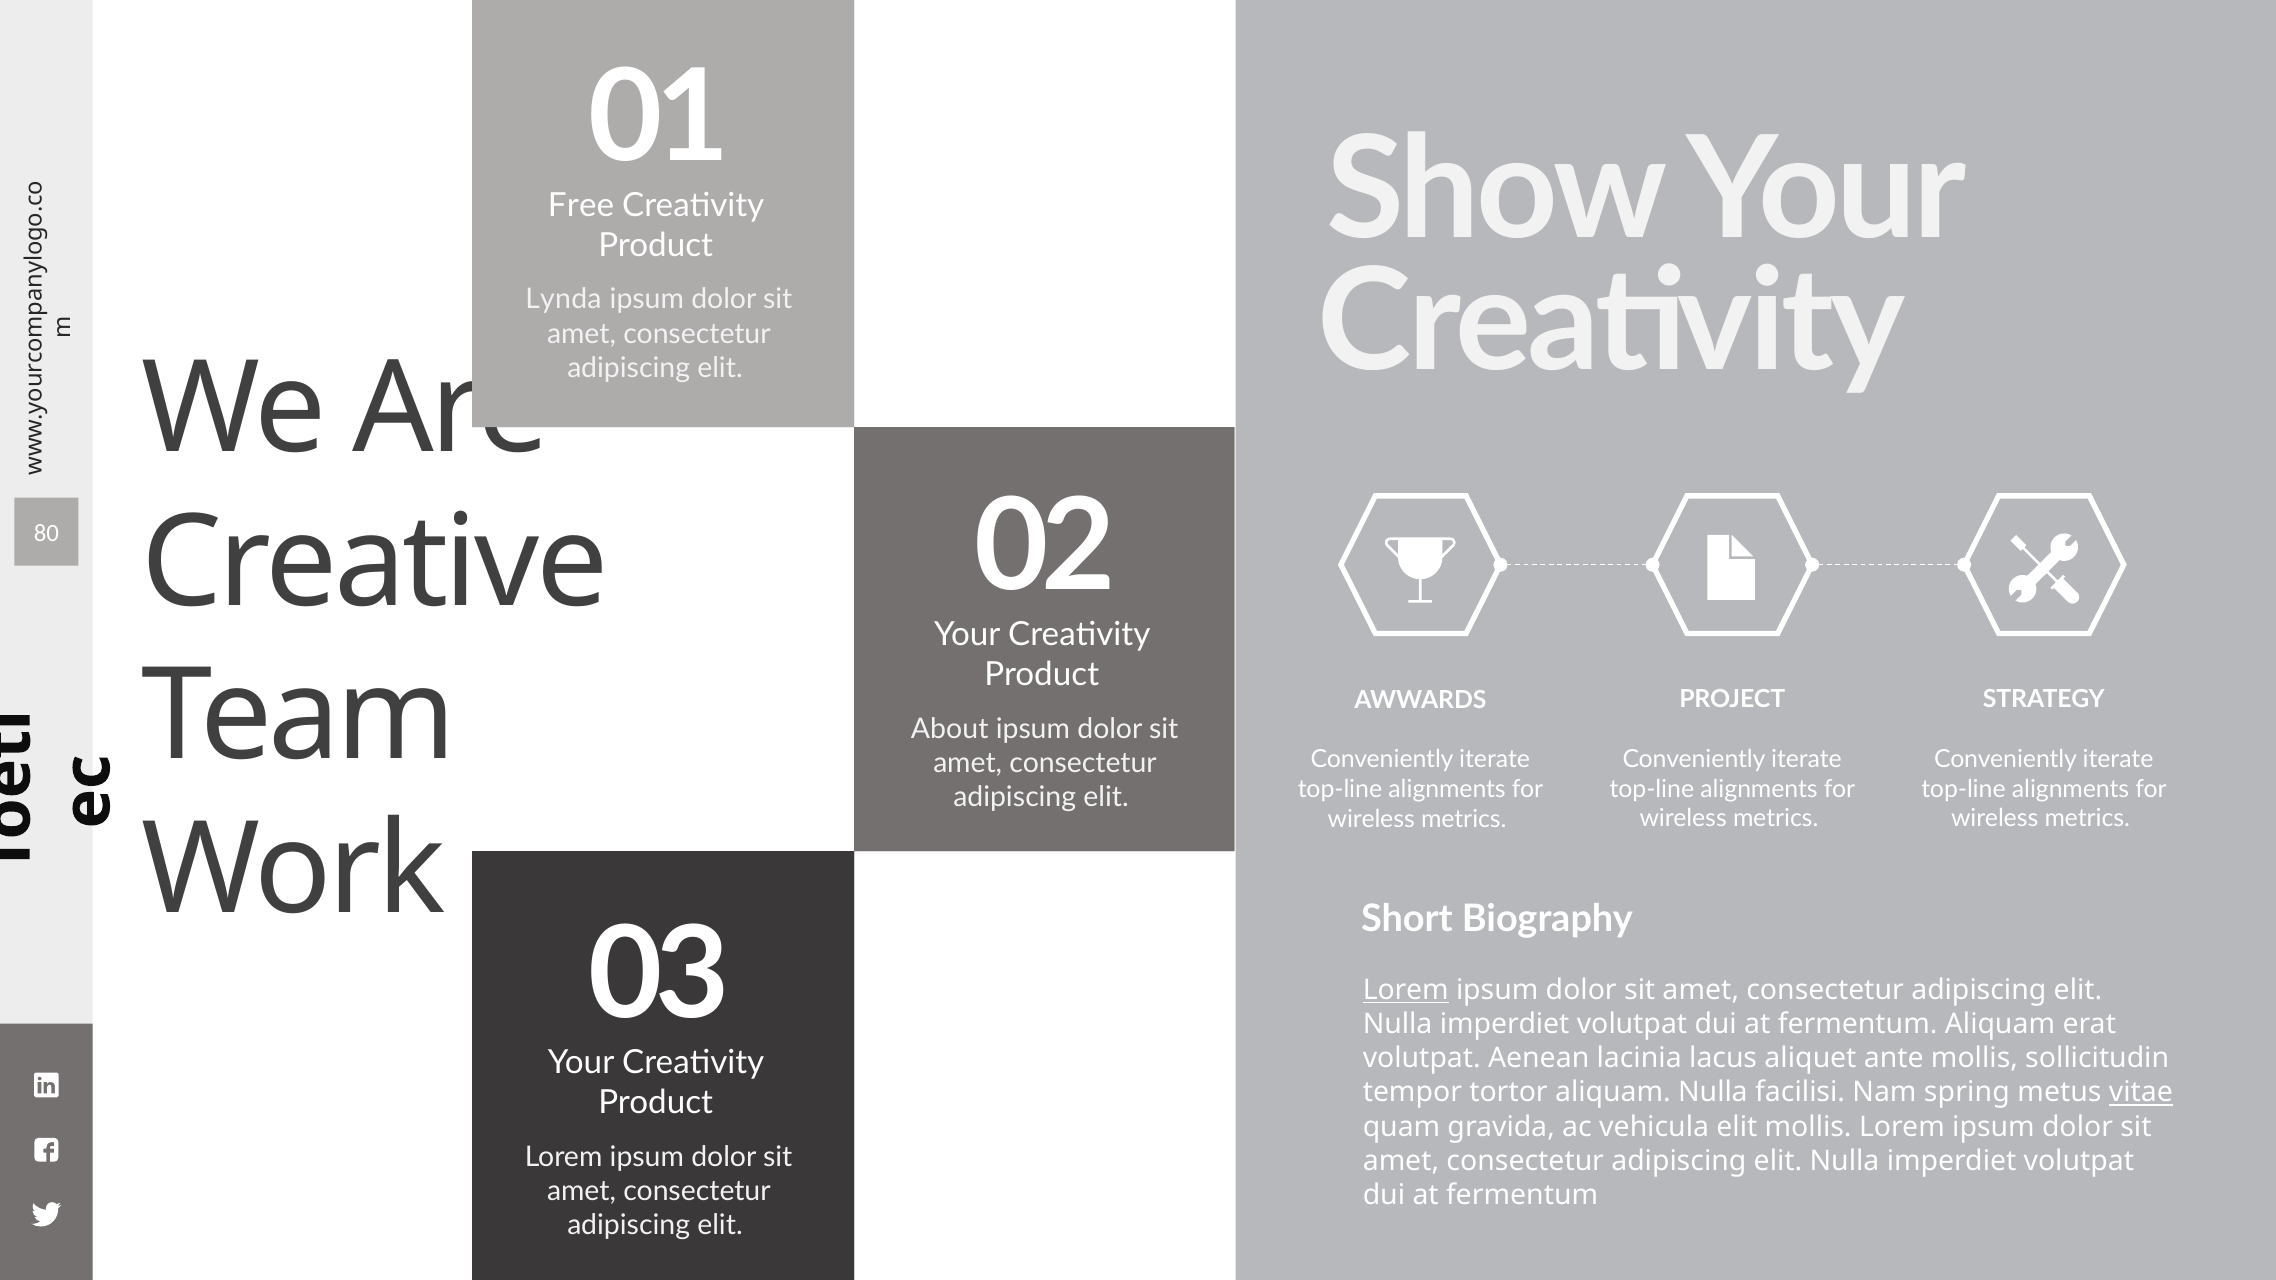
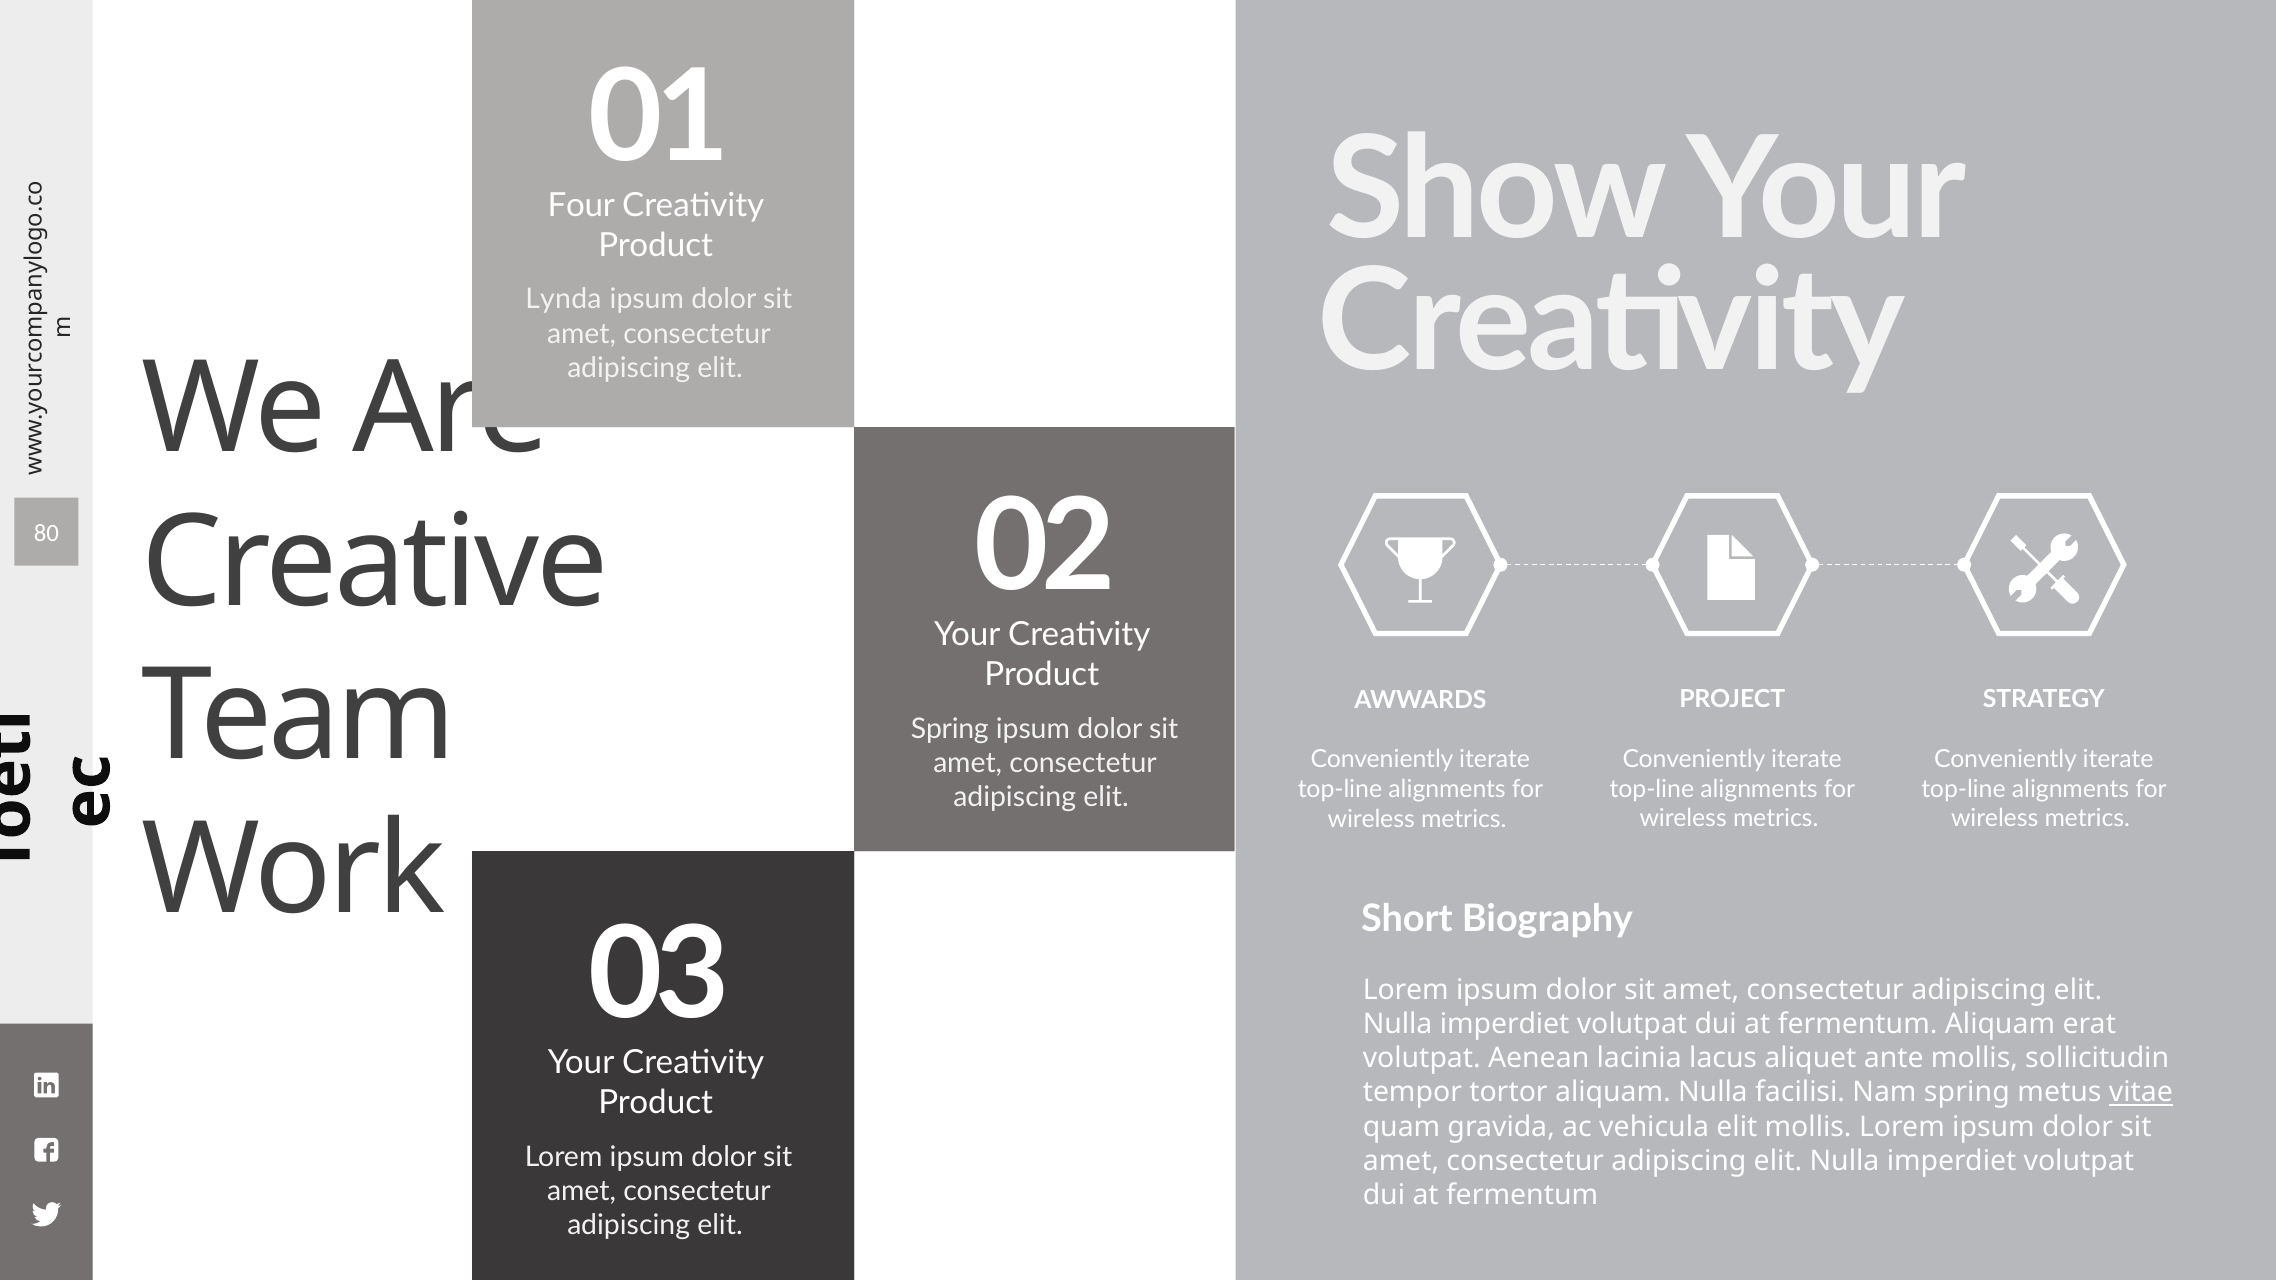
Free: Free -> Four
About at (950, 729): About -> Spring
Lorem at (1406, 990) underline: present -> none
